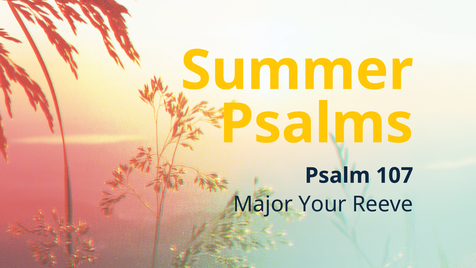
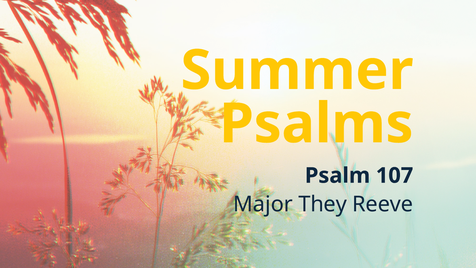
Your: Your -> They
